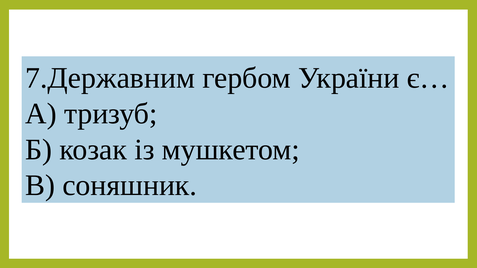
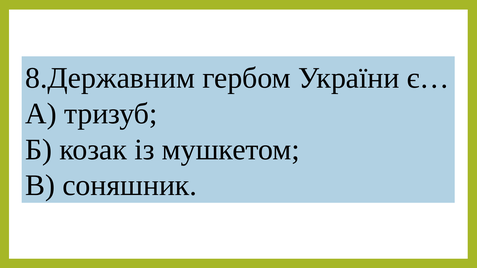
7.Державним: 7.Державним -> 8.Державним
